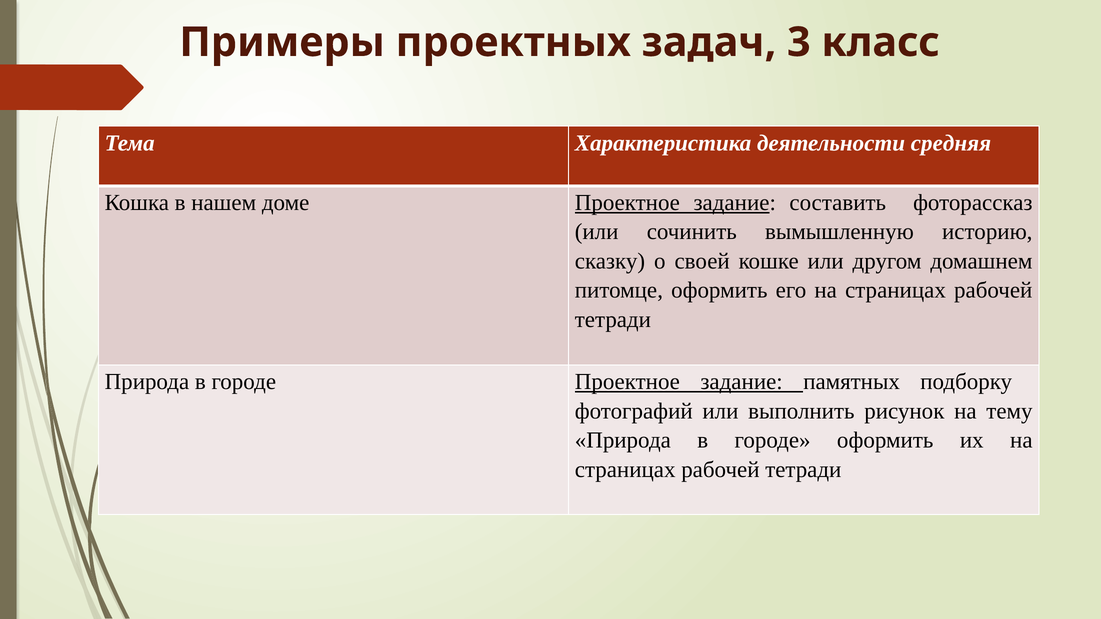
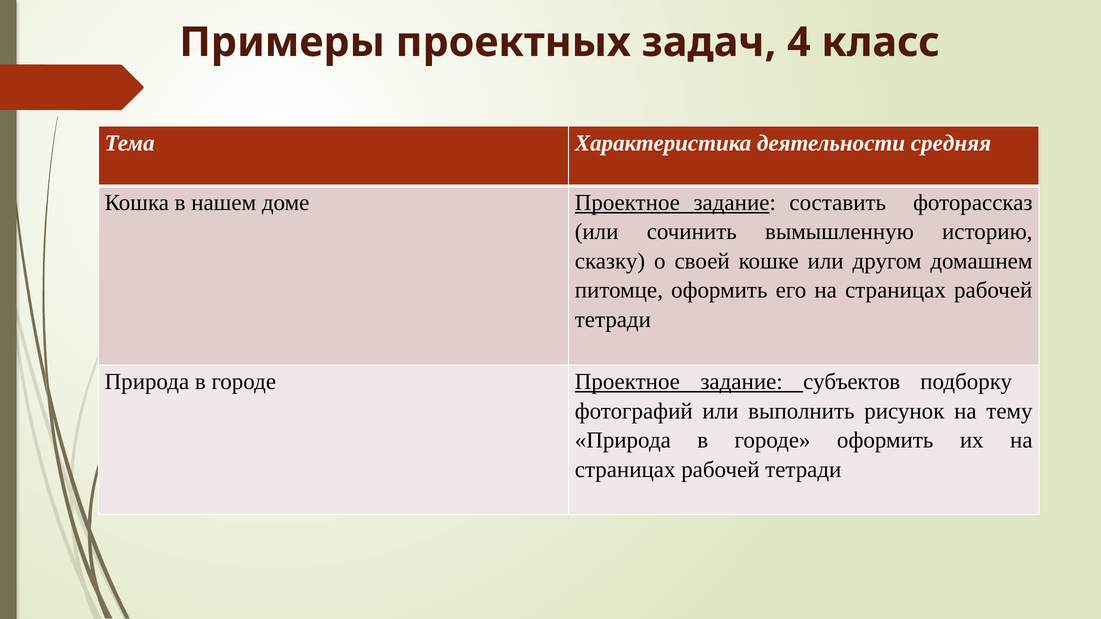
3: 3 -> 4
памятных: памятных -> субъектов
